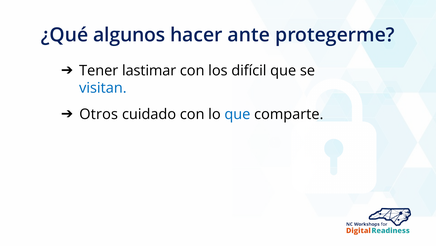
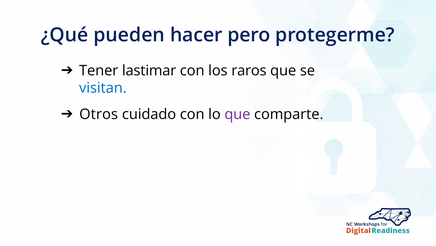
algunos: algunos -> pueden
ante: ante -> pero
difícil: difícil -> raros
que at (237, 114) colour: blue -> purple
